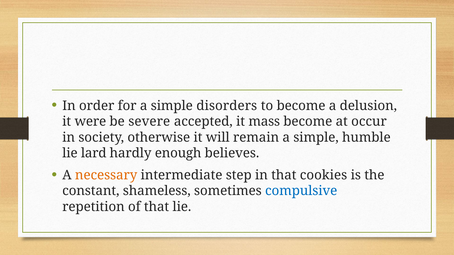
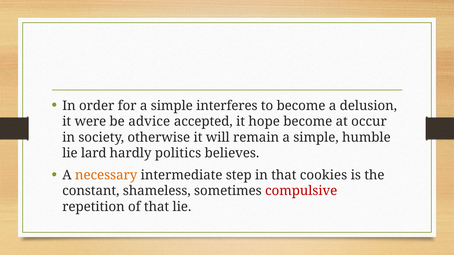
disorders: disorders -> interferes
severe: severe -> advice
mass: mass -> hope
enough: enough -> politics
compulsive colour: blue -> red
